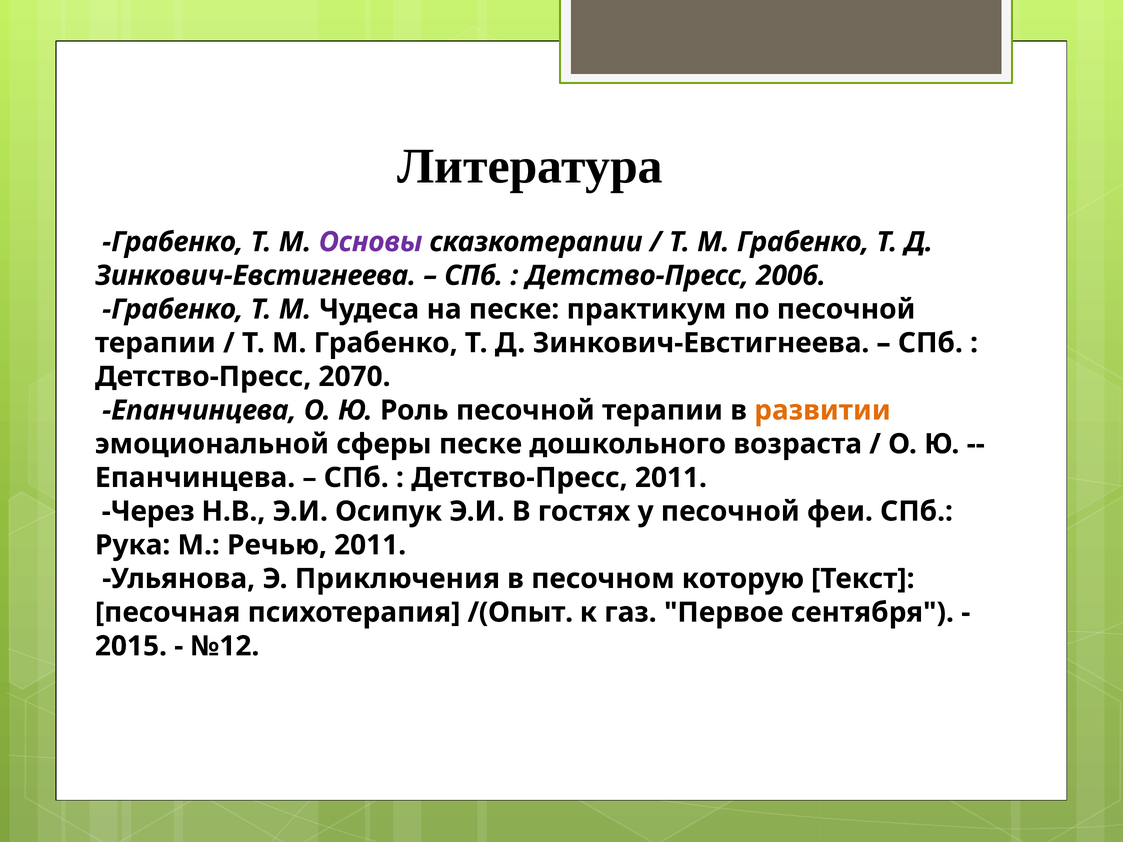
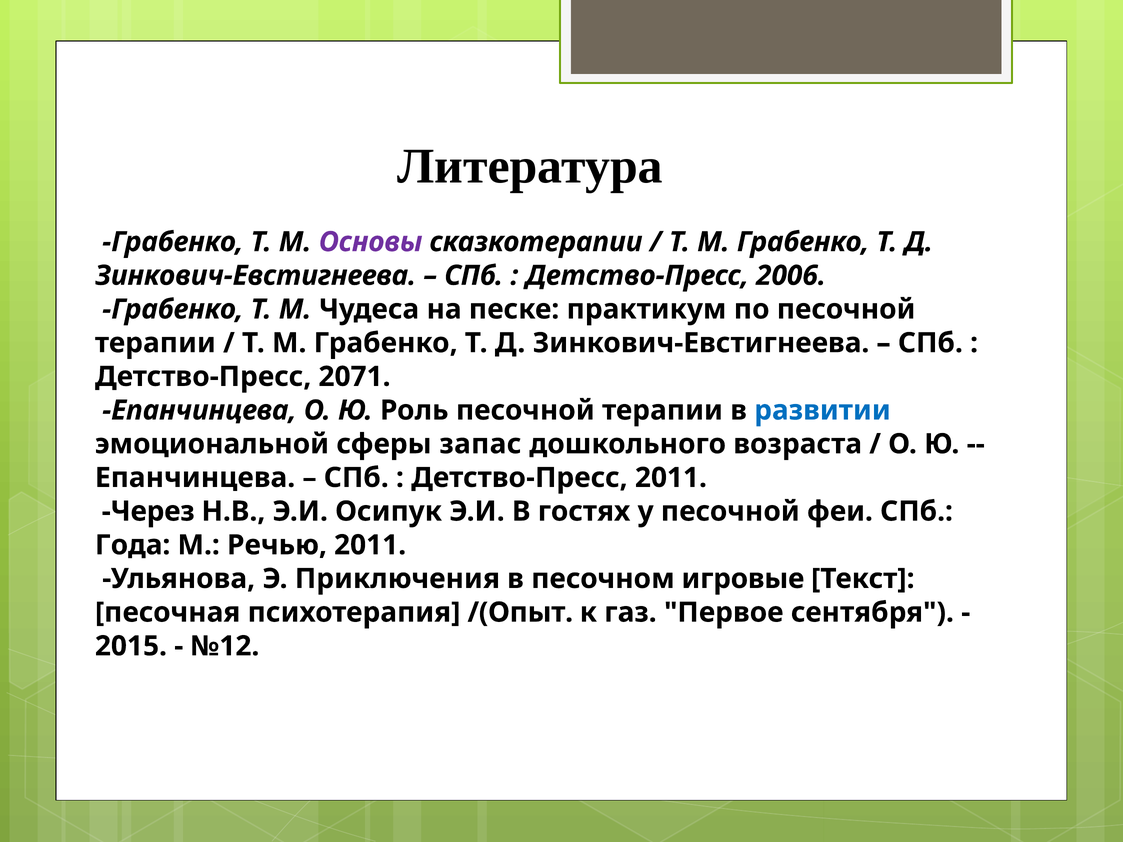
2070: 2070 -> 2071
развитии colour: orange -> blue
сферы песке: песке -> запас
Рука: Рука -> Года
которую: которую -> игровые
